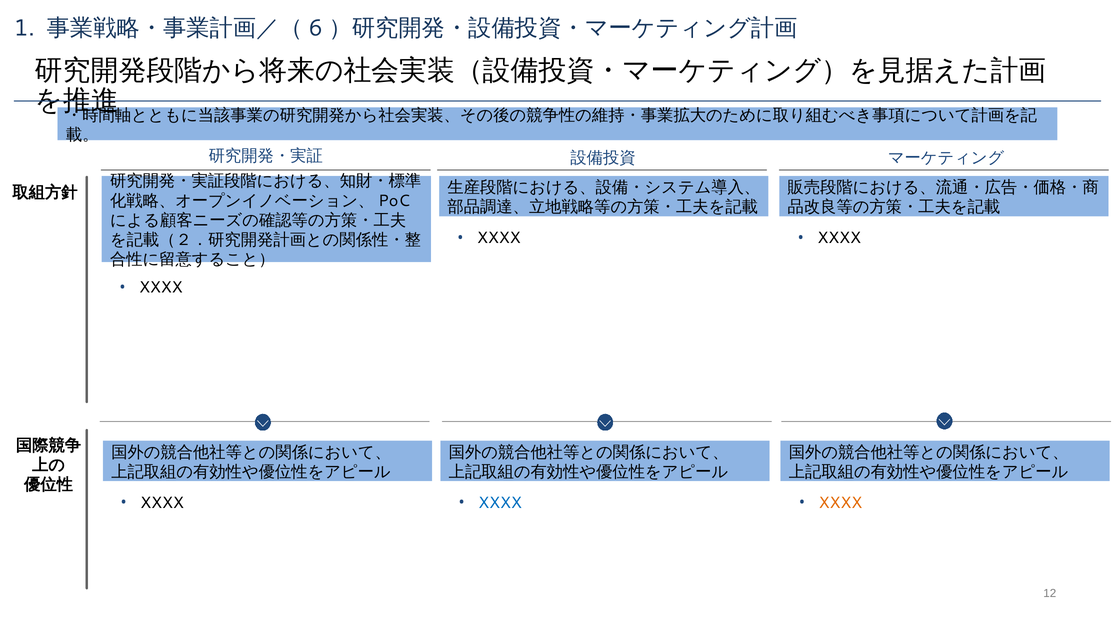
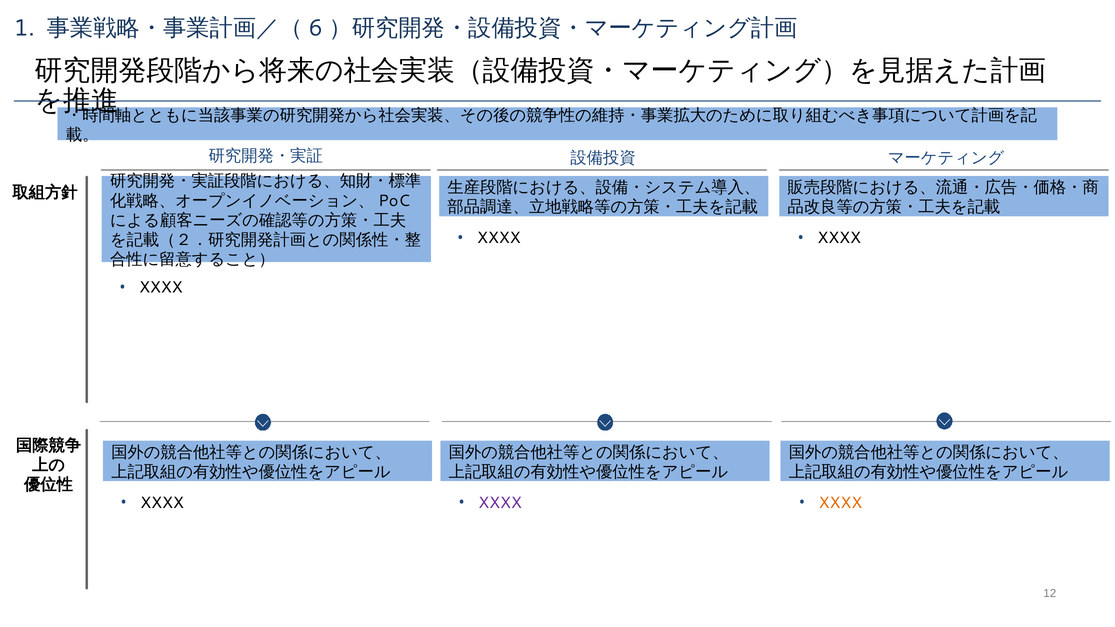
XXXX at (500, 503) colour: blue -> purple
